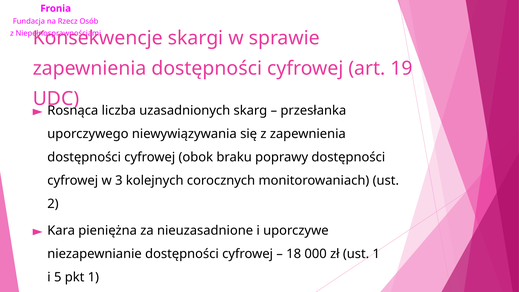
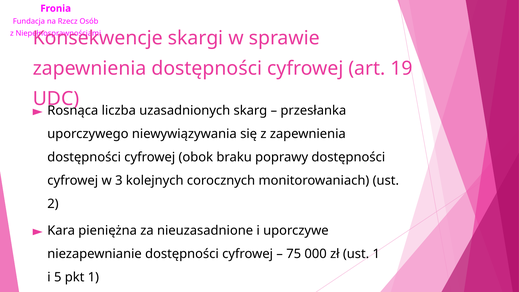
18: 18 -> 75
